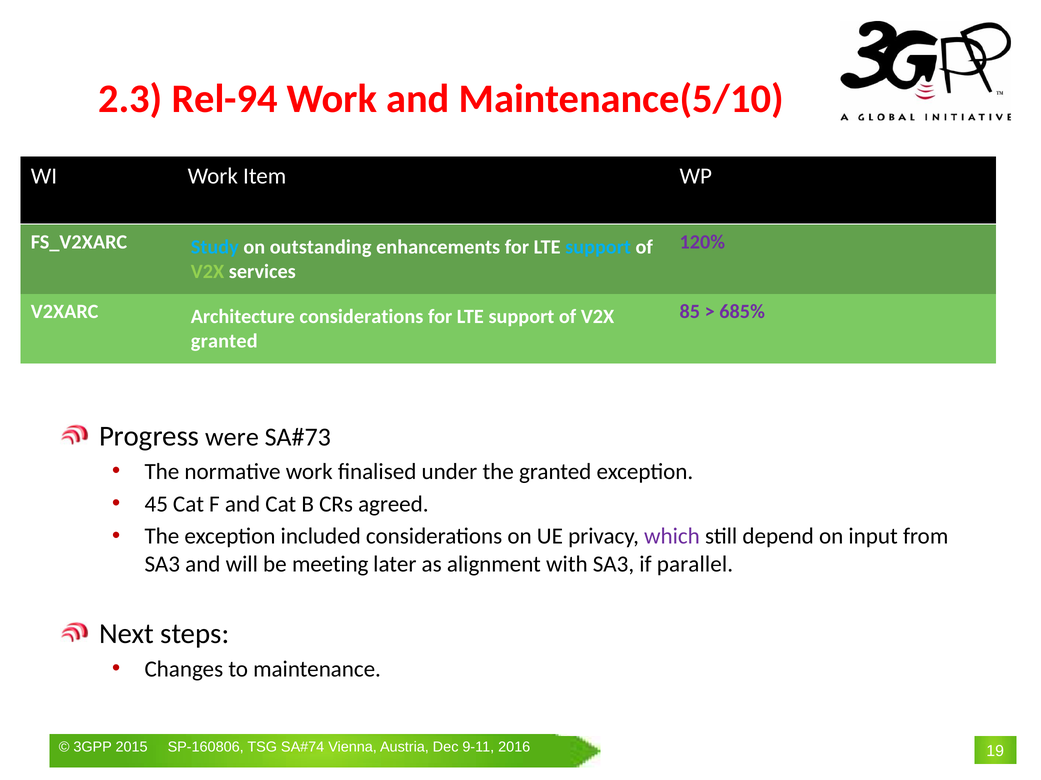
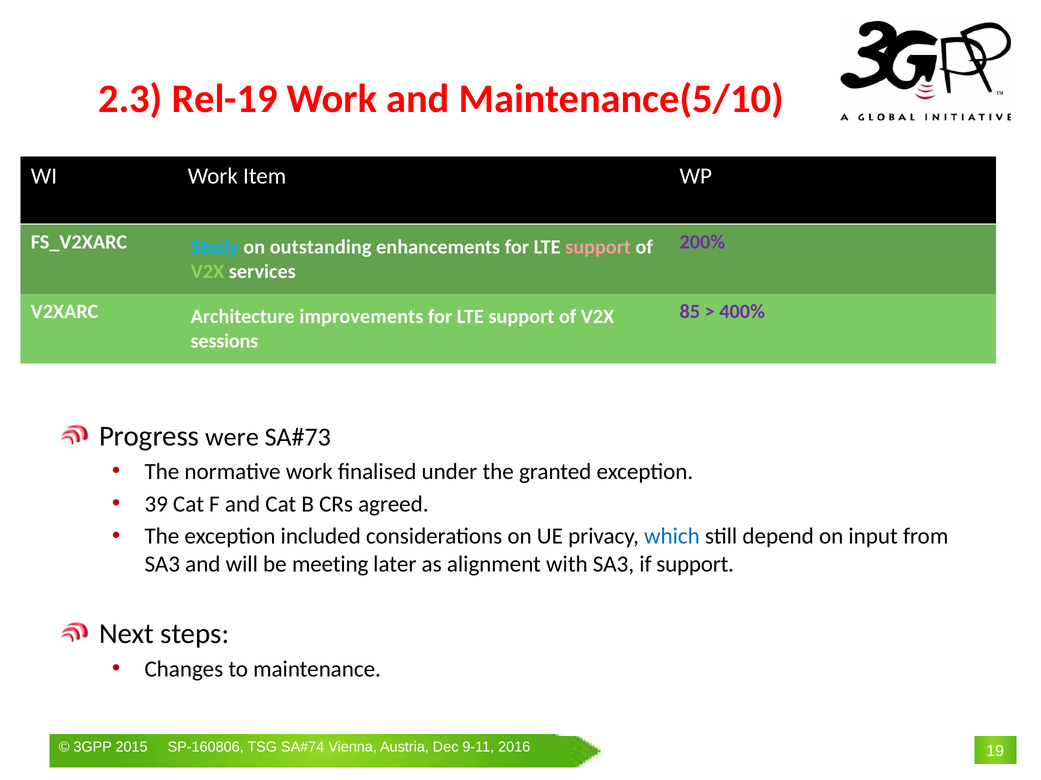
Rel-94: Rel-94 -> Rel-19
support at (598, 247) colour: light blue -> pink
120%: 120% -> 200%
Architecture considerations: considerations -> improvements
685%: 685% -> 400%
granted at (224, 342): granted -> sessions
45: 45 -> 39
which colour: purple -> blue
if parallel: parallel -> support
